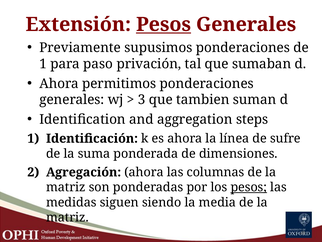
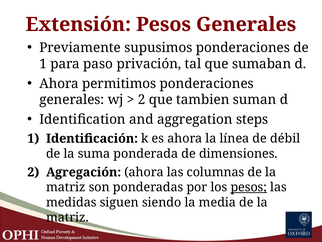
Pesos at (164, 24) underline: present -> none
3 at (142, 100): 3 -> 2
sufre: sufre -> débil
